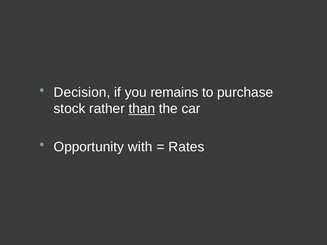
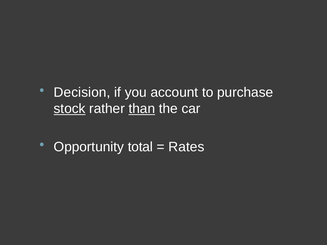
remains: remains -> account
stock underline: none -> present
with: with -> total
